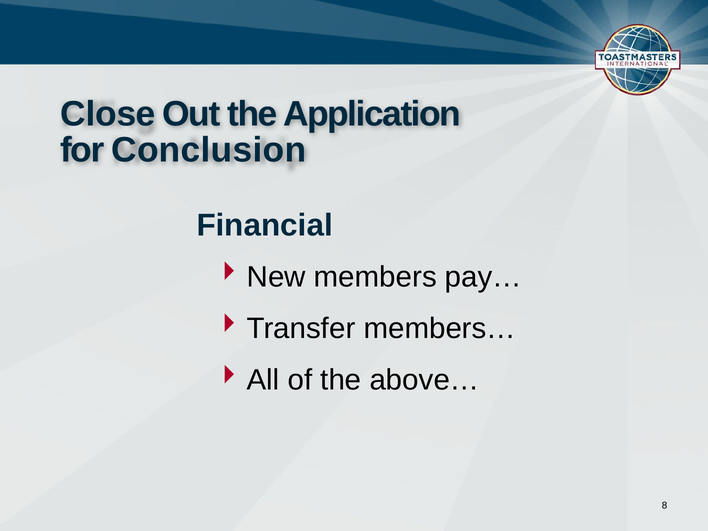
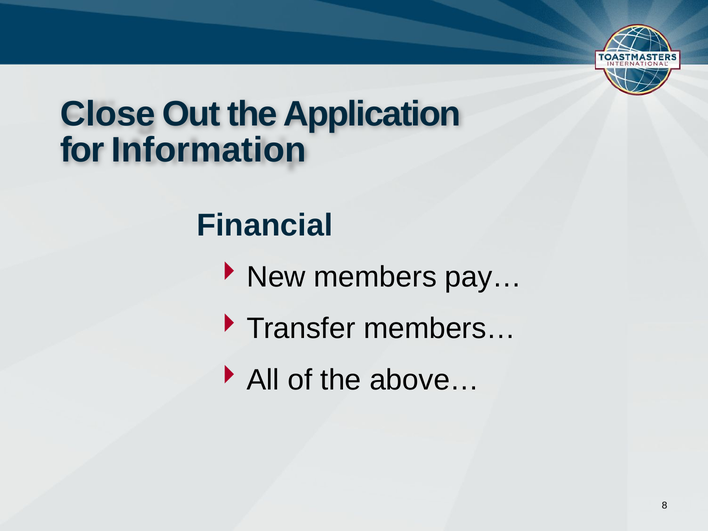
Conclusion: Conclusion -> Information
